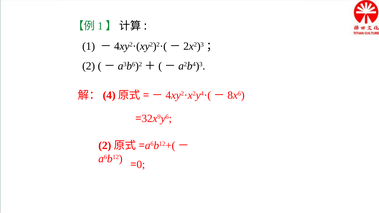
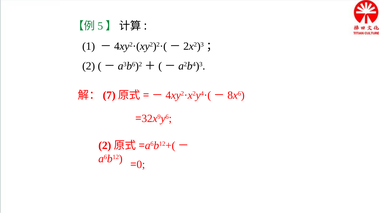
1 at (100, 26): 1 -> 5
4: 4 -> 7
